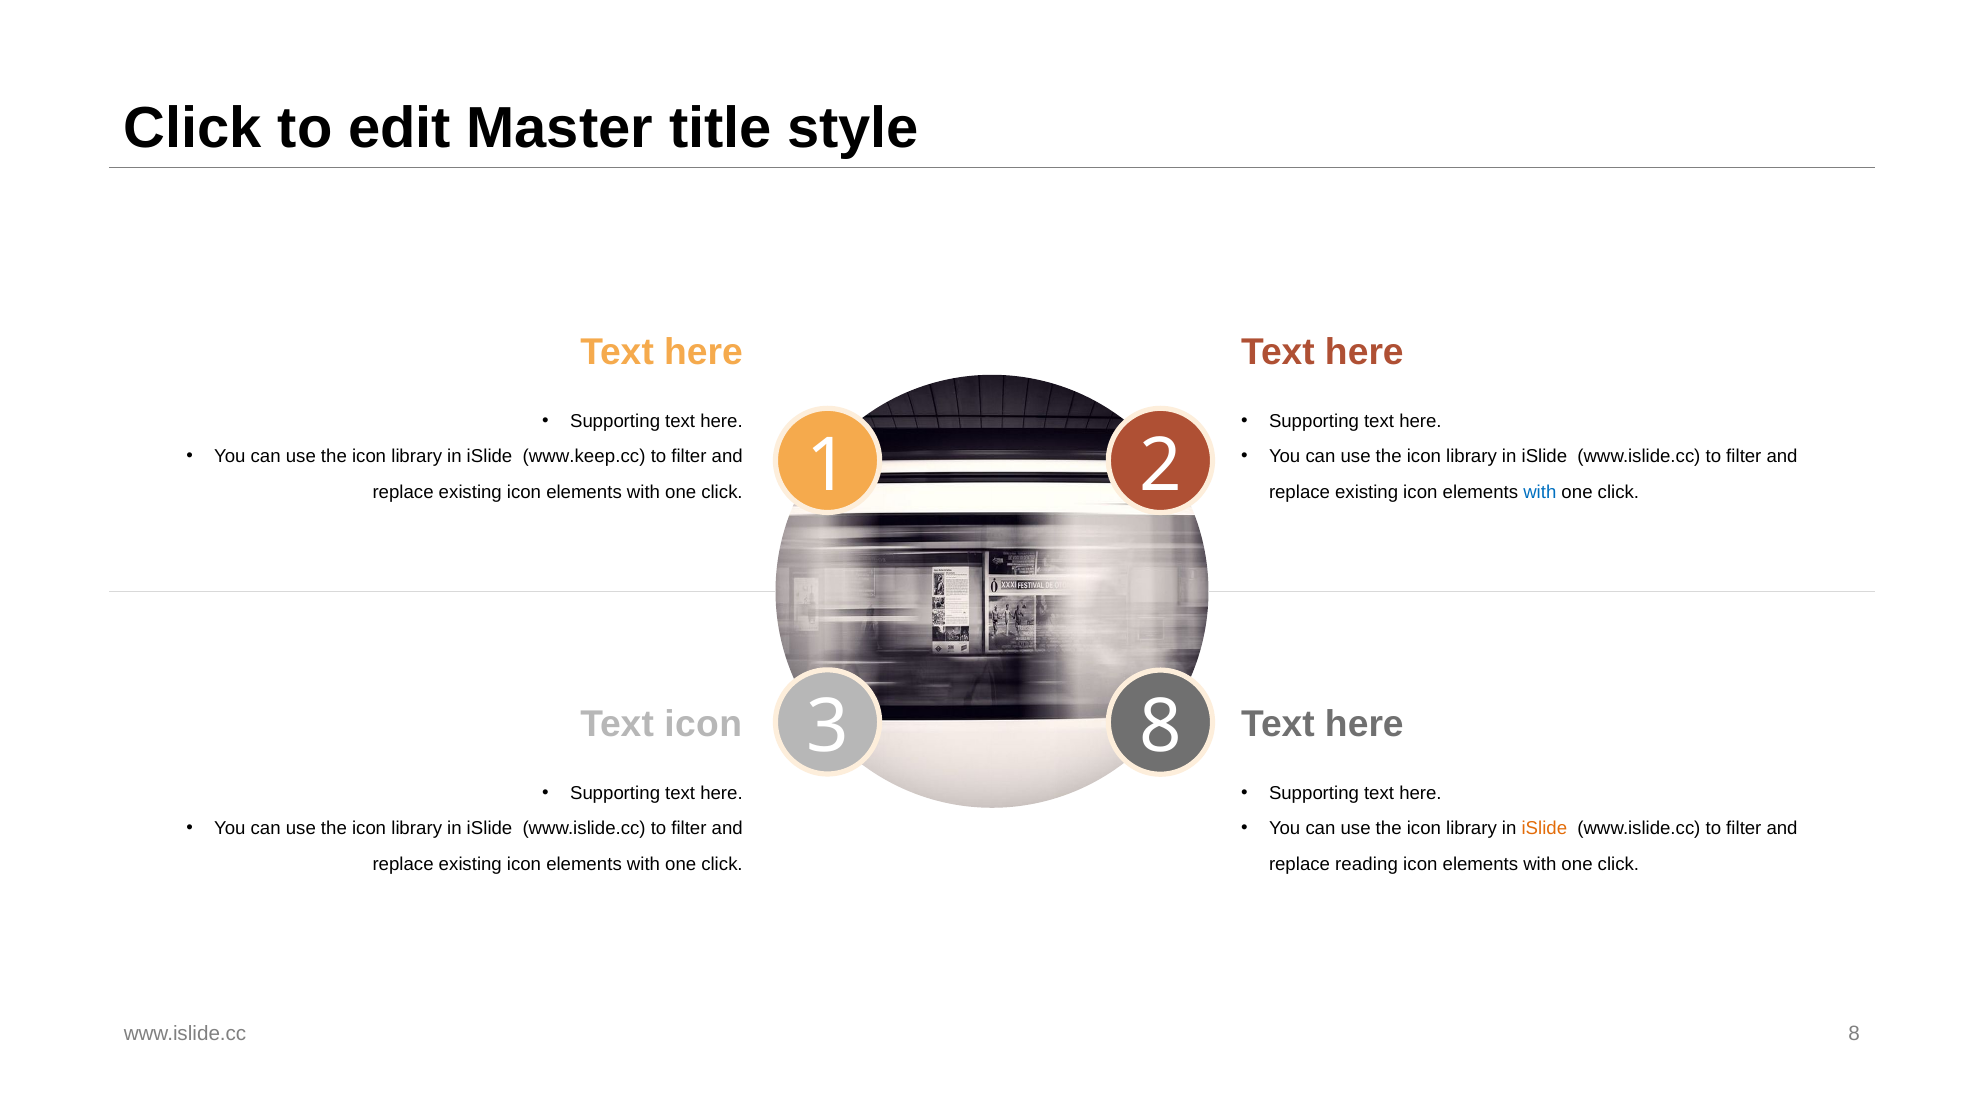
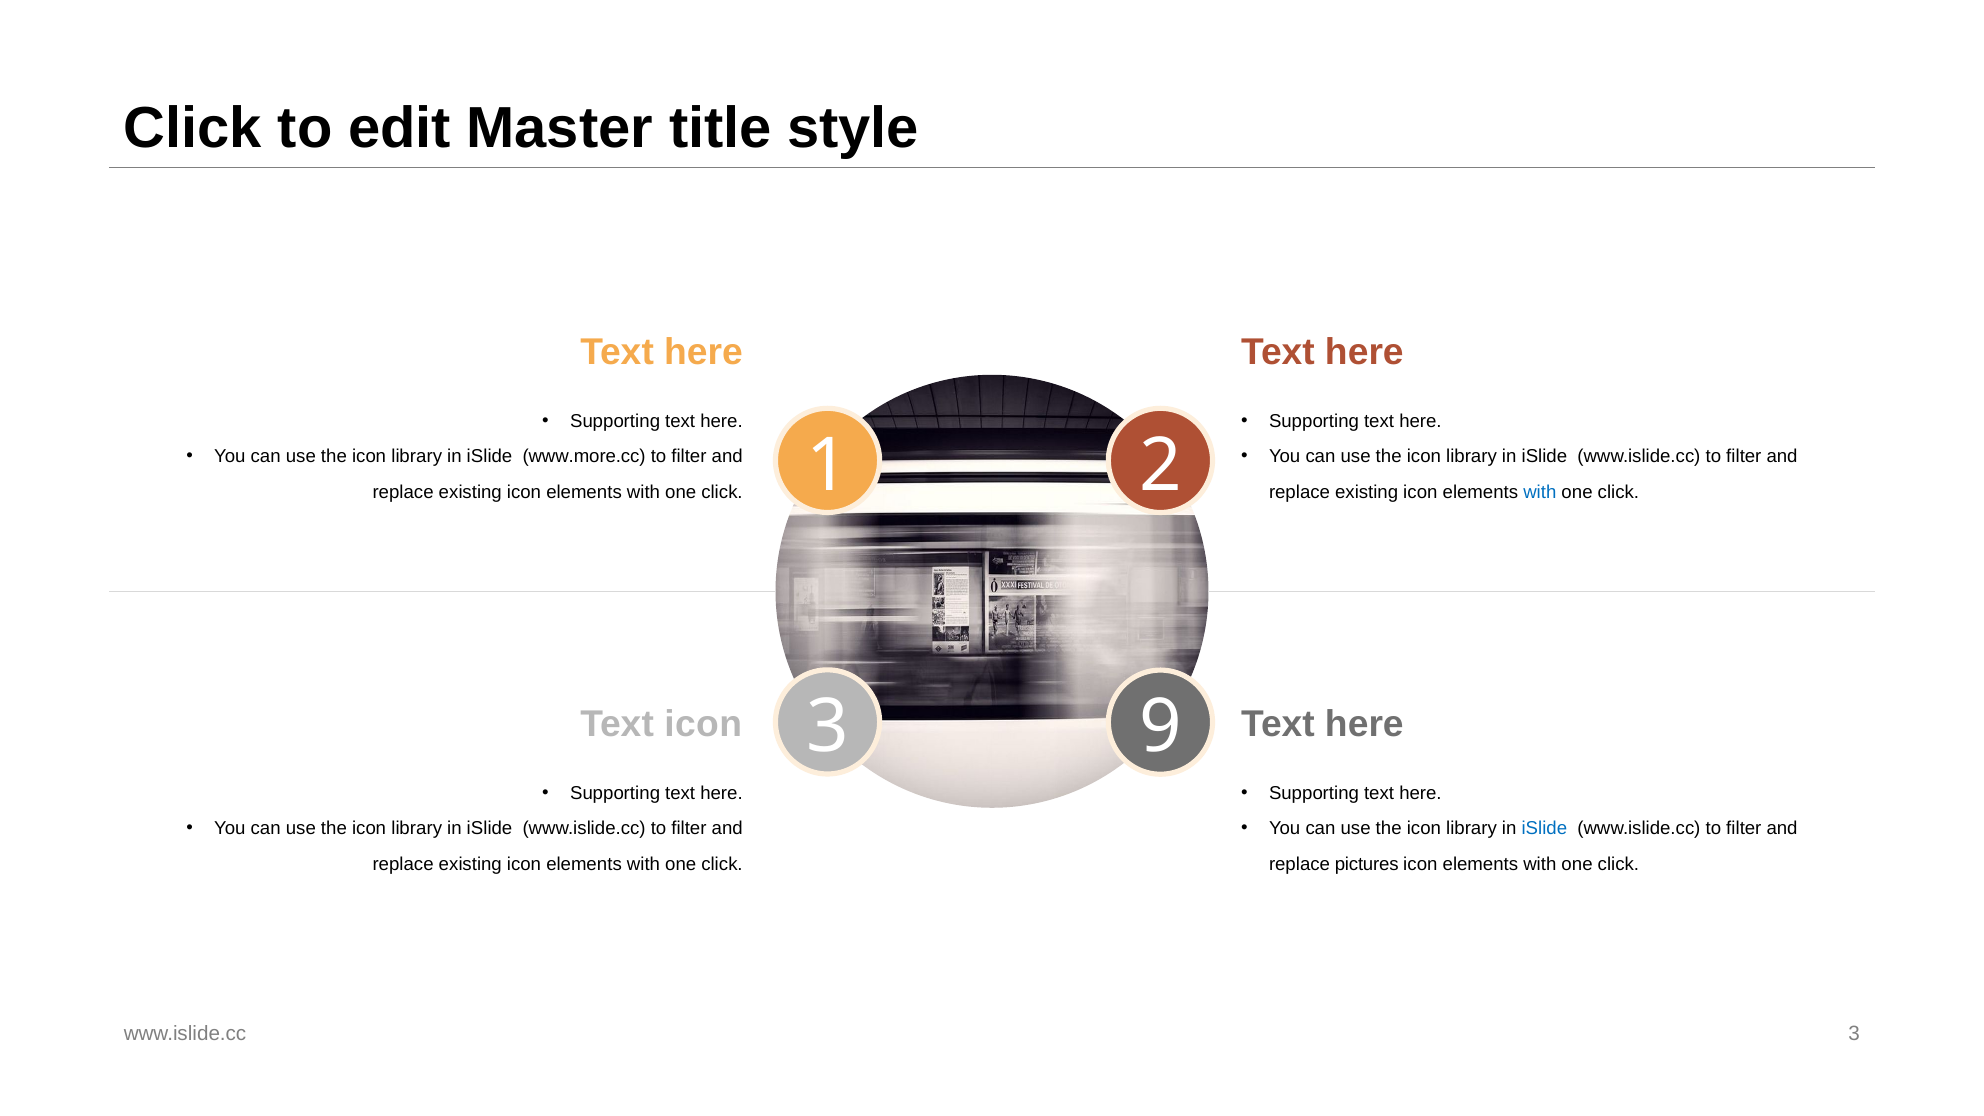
www.keep.cc: www.keep.cc -> www.more.cc
3 8: 8 -> 9
iSlide at (1544, 829) colour: orange -> blue
reading: reading -> pictures
www.islide.cc 8: 8 -> 3
